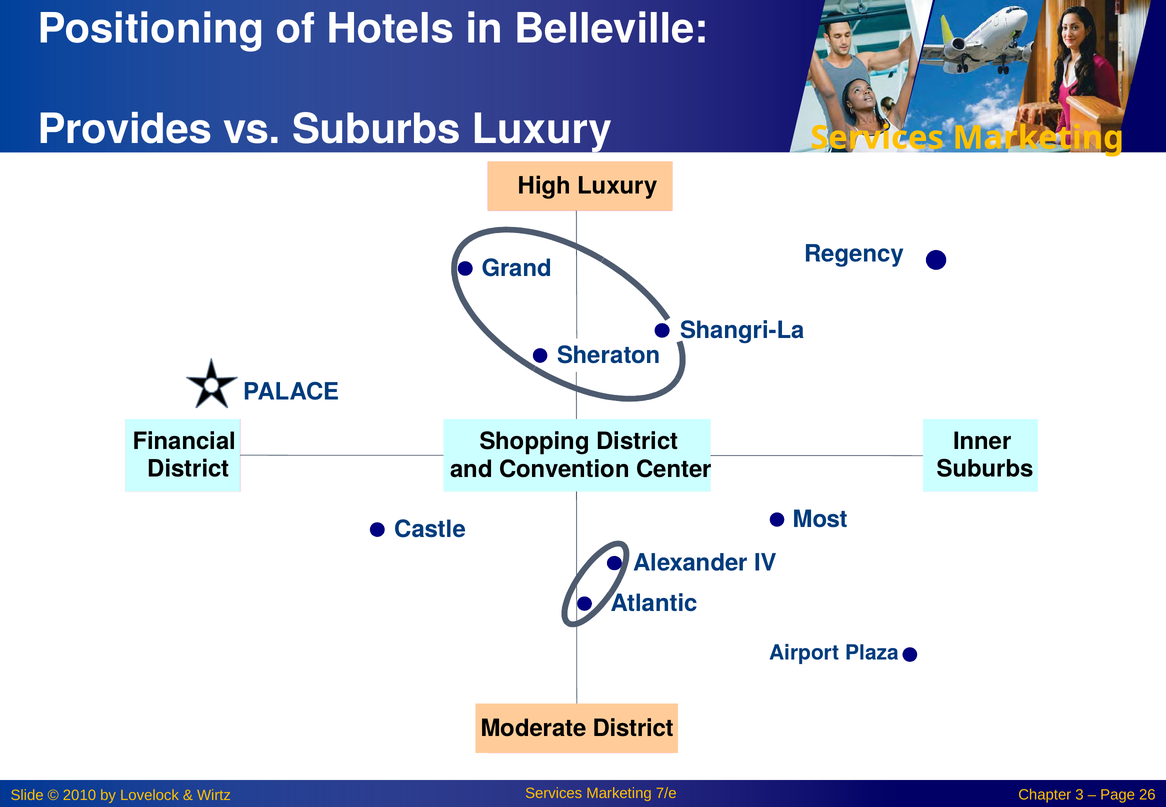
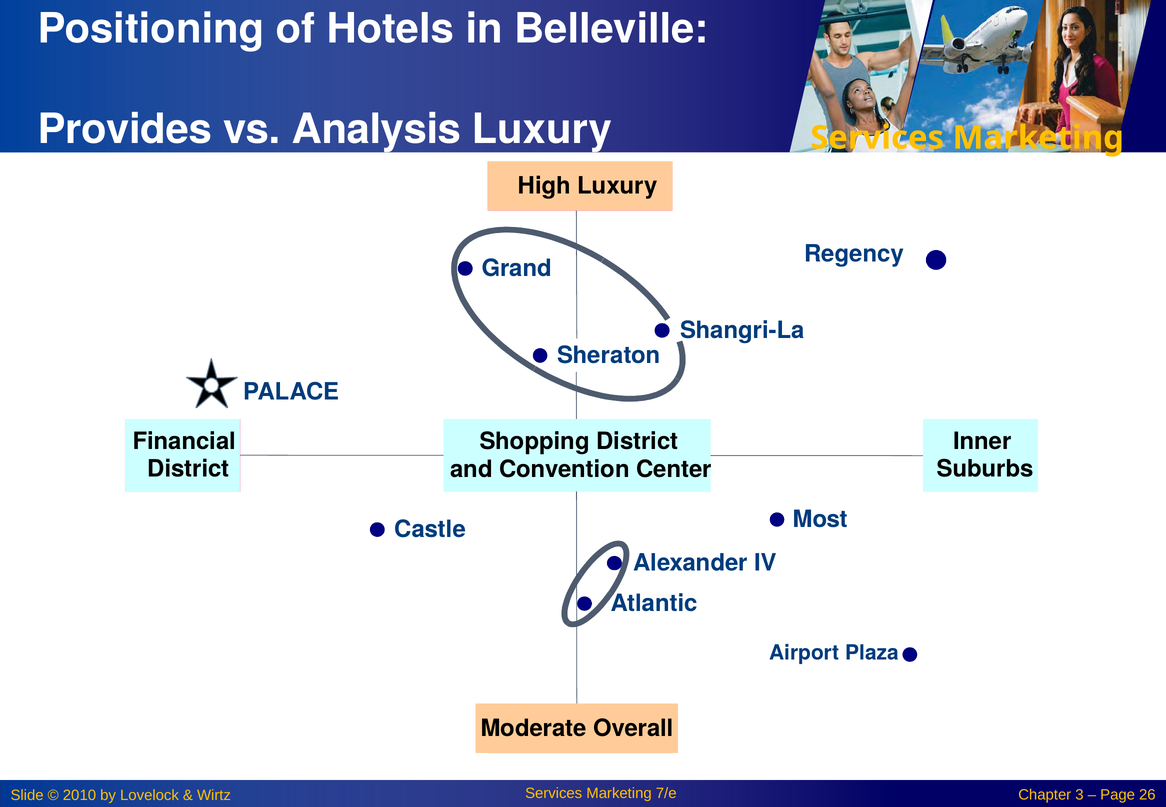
vs Suburbs: Suburbs -> Analysis
Moderate District: District -> Overall
